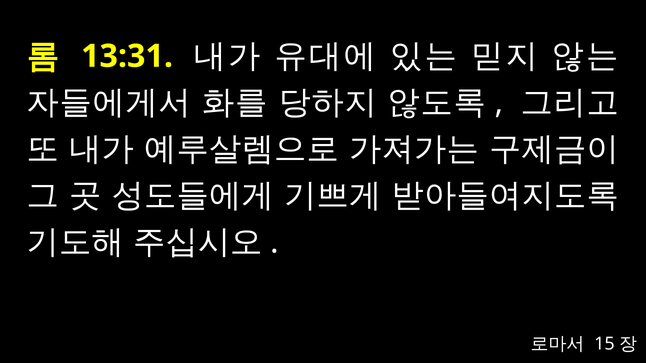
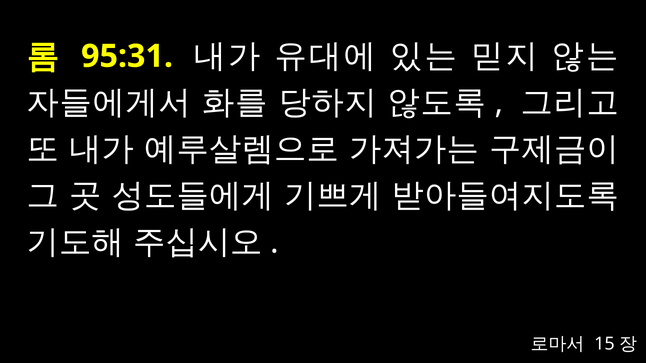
13:31: 13:31 -> 95:31
